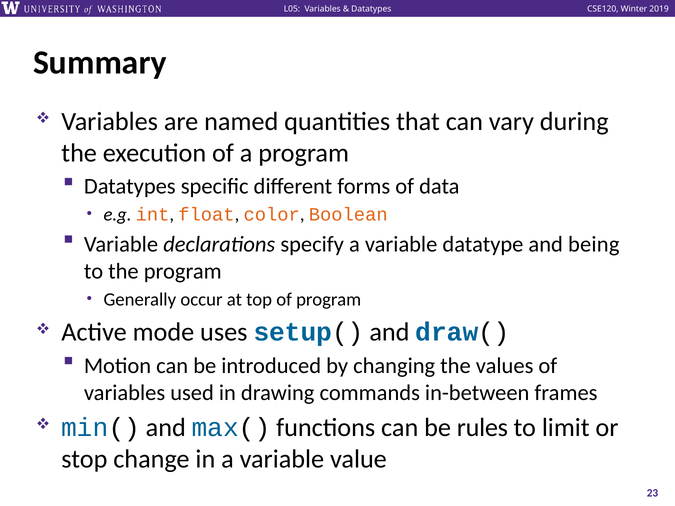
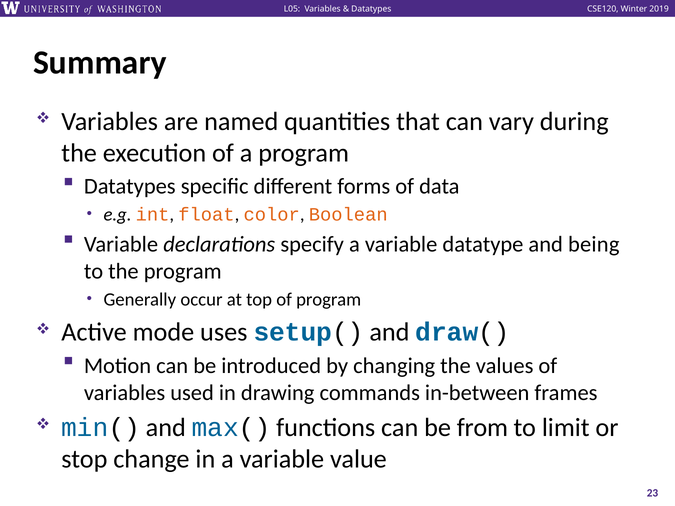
rules: rules -> from
